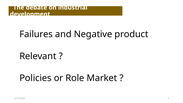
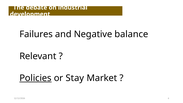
product: product -> balance
Policies underline: none -> present
Role: Role -> Stay
